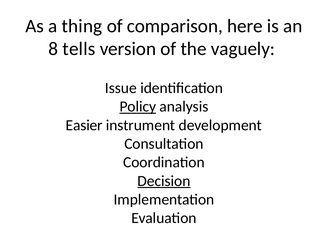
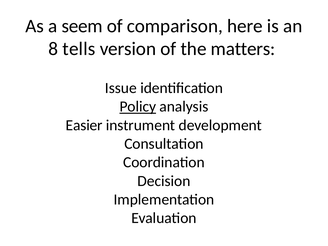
thing: thing -> seem
vaguely: vaguely -> matters
Decision underline: present -> none
